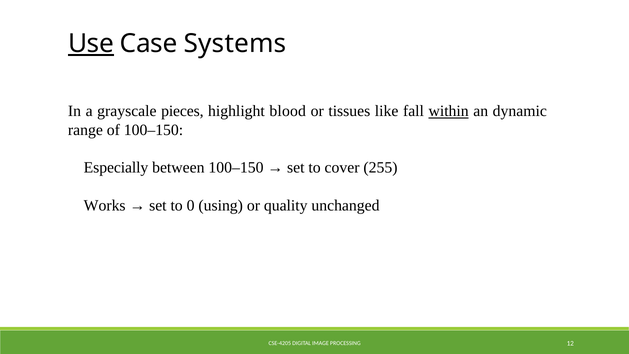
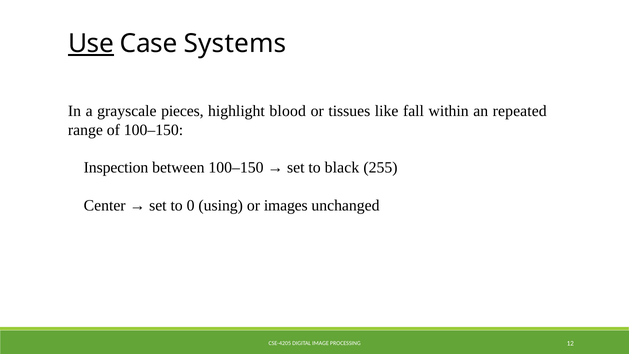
within underline: present -> none
dynamic: dynamic -> repeated
Especially: Especially -> Inspection
cover: cover -> black
Works: Works -> Center
quality: quality -> images
